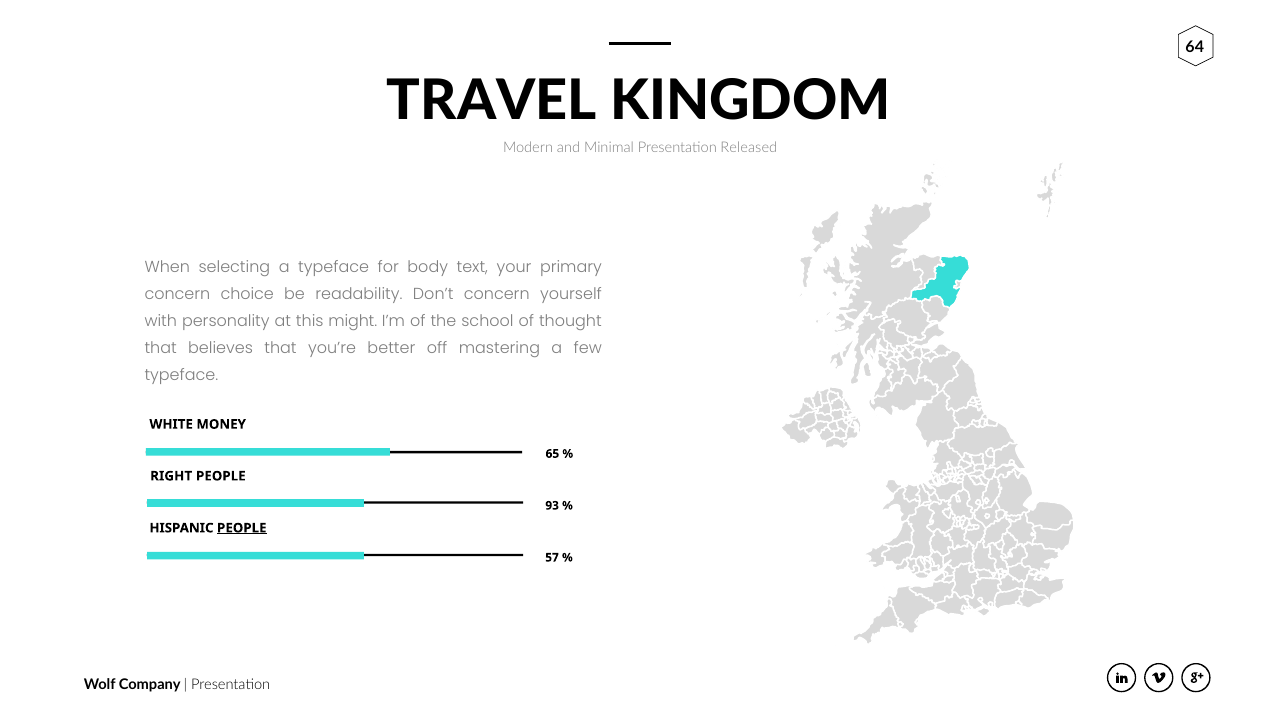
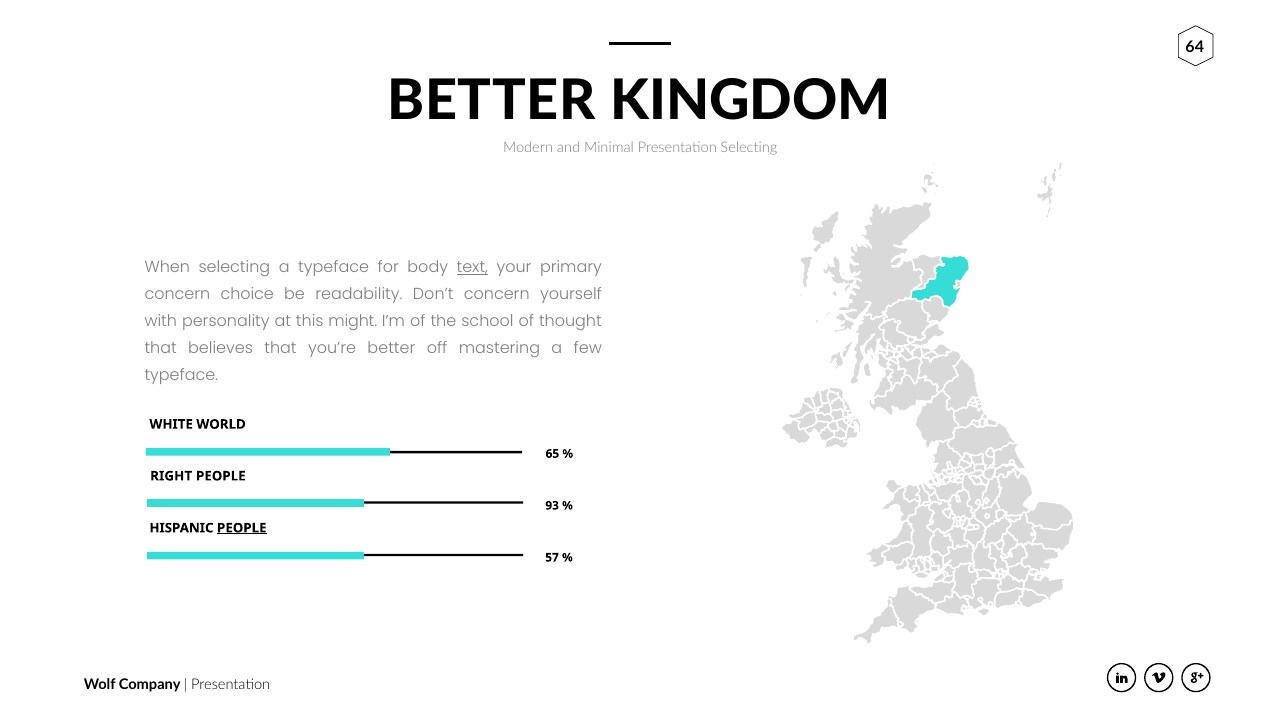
TRAVEL at (492, 101): TRAVEL -> BETTER
Presentation Released: Released -> Selecting
text underline: none -> present
MONEY: MONEY -> WORLD
